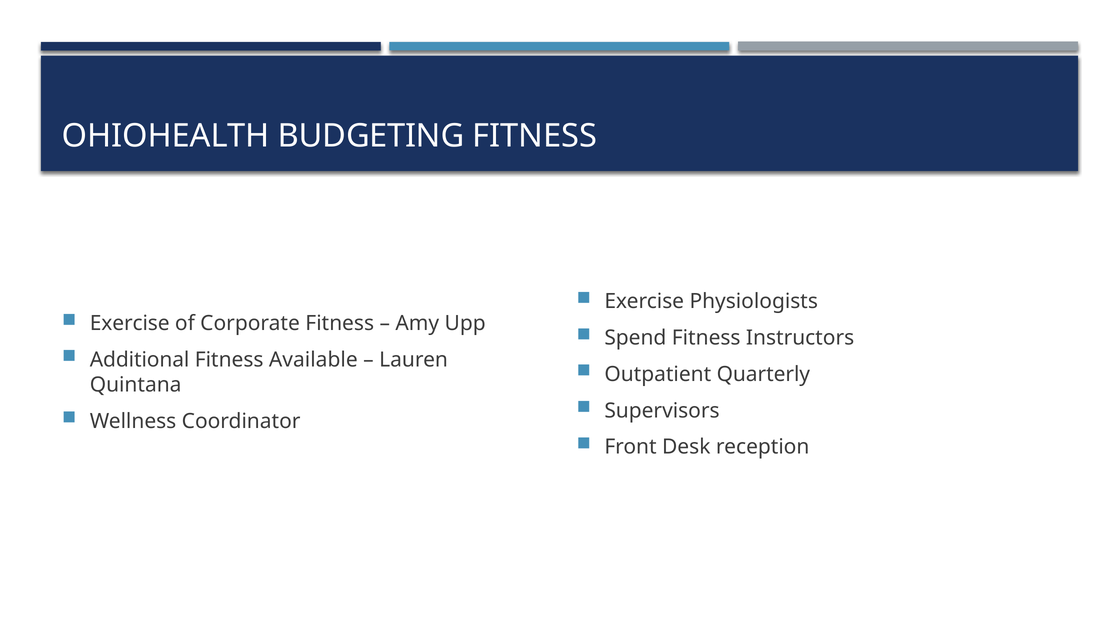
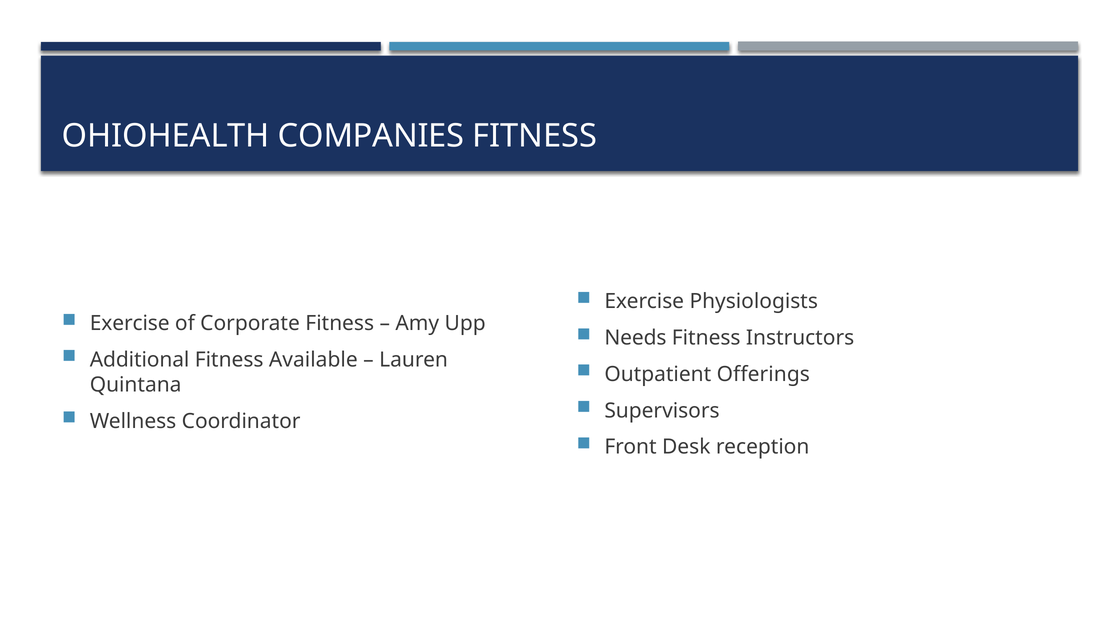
BUDGETING: BUDGETING -> COMPANIES
Spend: Spend -> Needs
Quarterly: Quarterly -> Offerings
